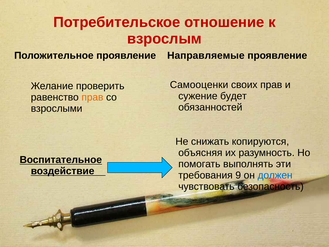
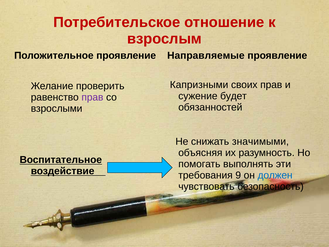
Самооценки: Самооценки -> Капризными
прав at (92, 97) colour: orange -> purple
копируются: копируются -> значимыми
